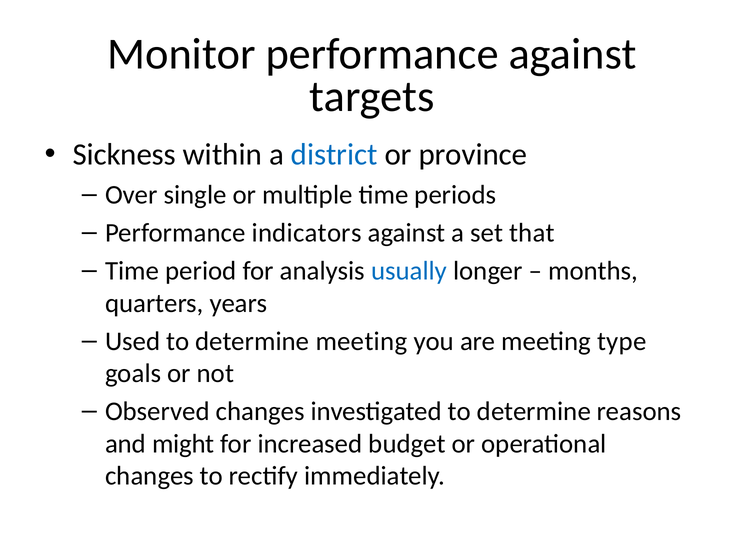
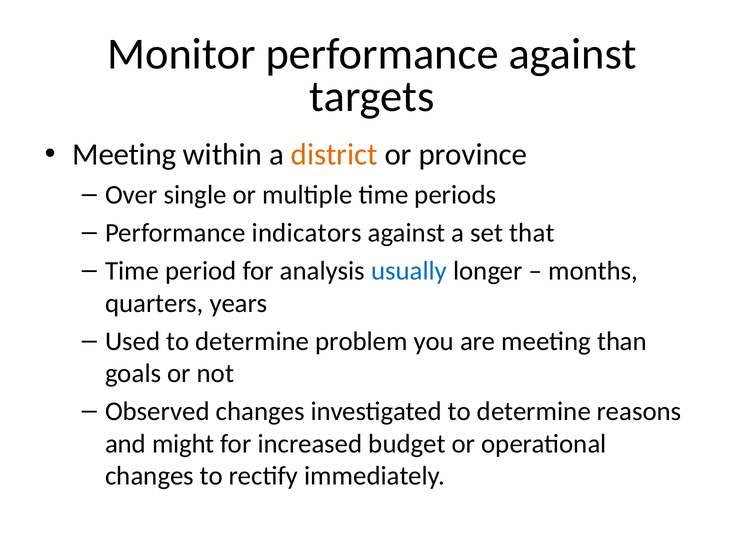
Sickness at (124, 155): Sickness -> Meeting
district colour: blue -> orange
determine meeting: meeting -> problem
type: type -> than
